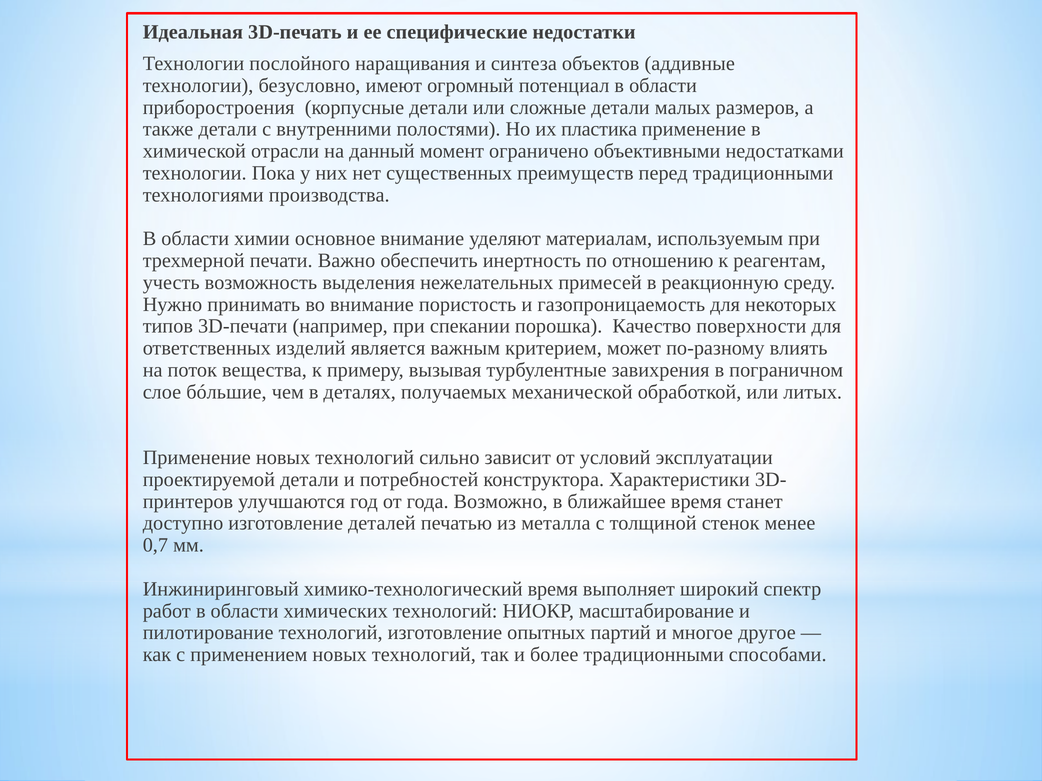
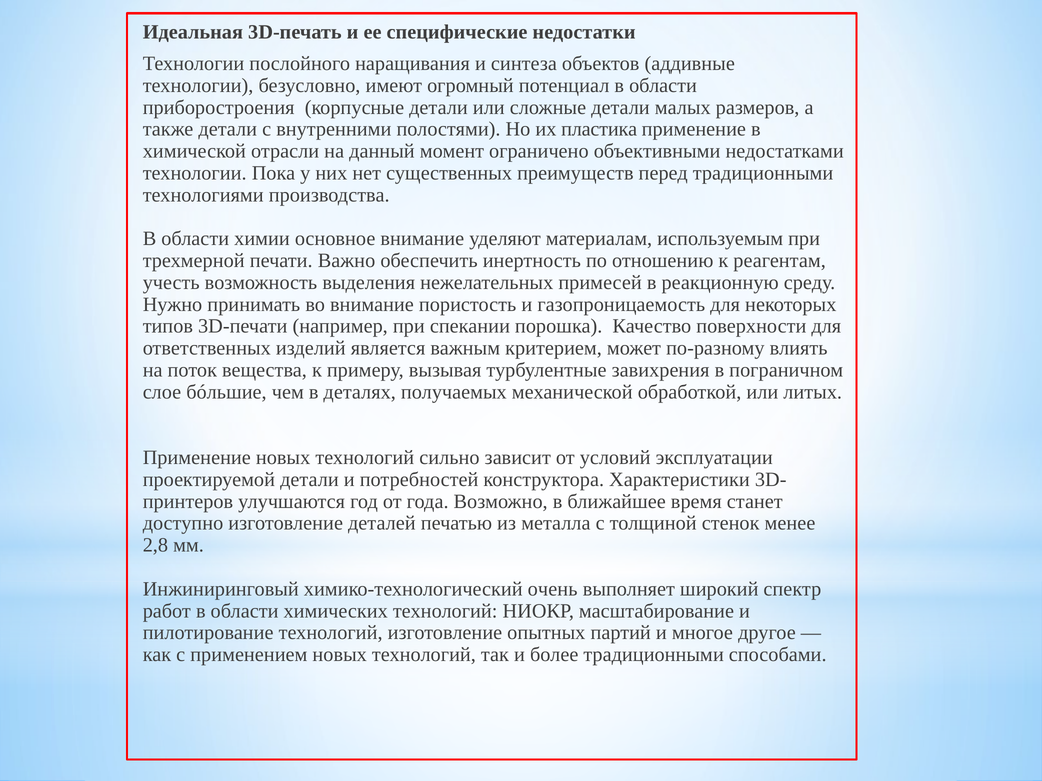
0,7: 0,7 -> 2,8
химико-технологический время: время -> очень
